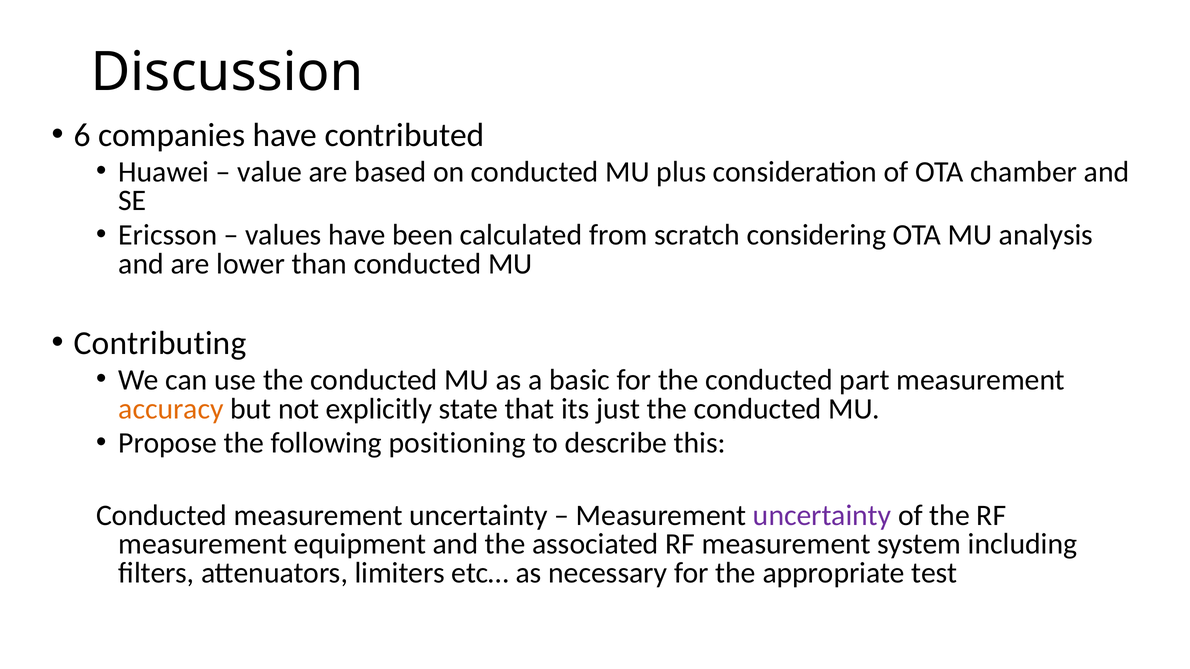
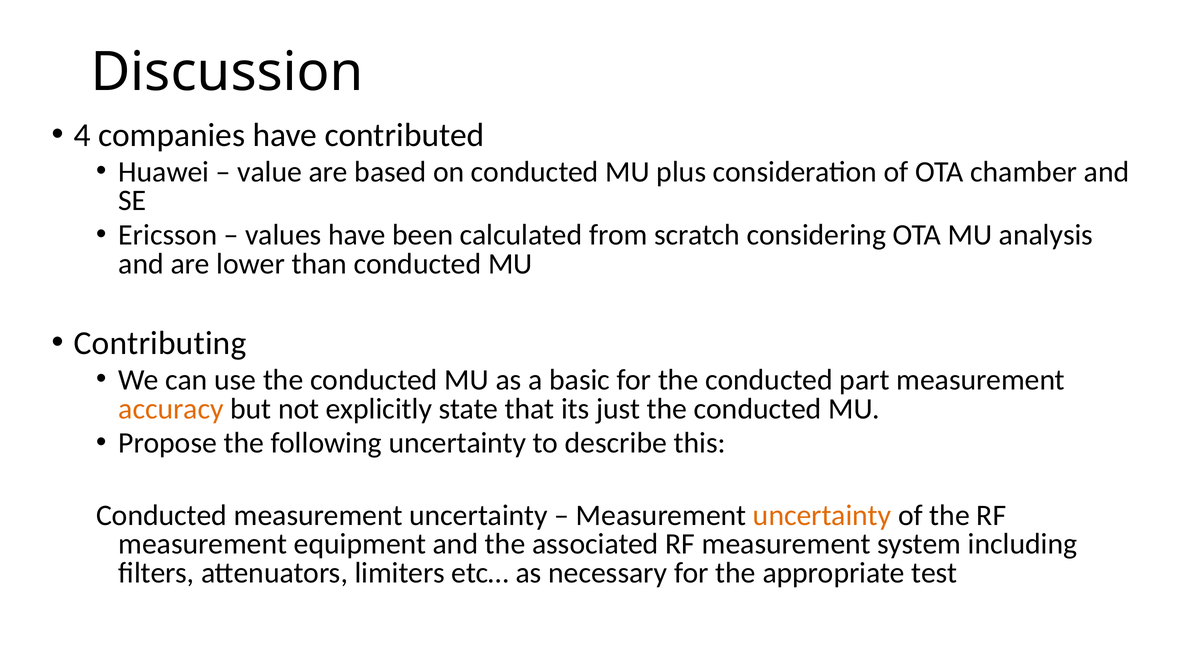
6: 6 -> 4
following positioning: positioning -> uncertainty
uncertainty at (822, 516) colour: purple -> orange
